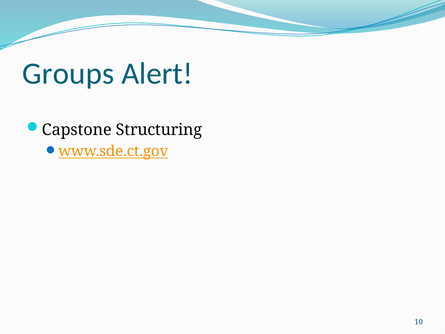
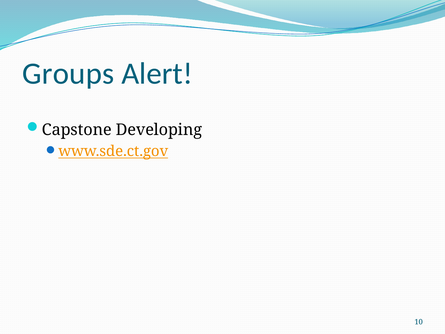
Structuring: Structuring -> Developing
